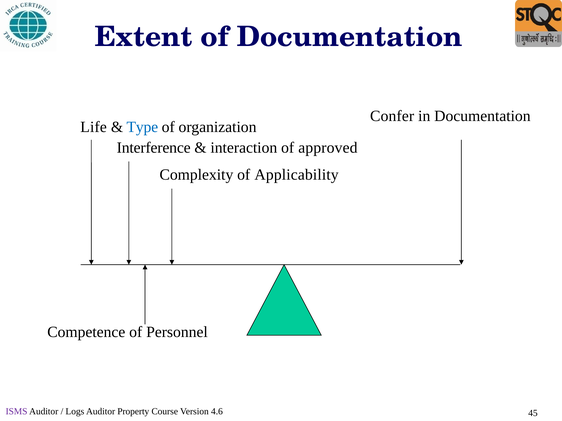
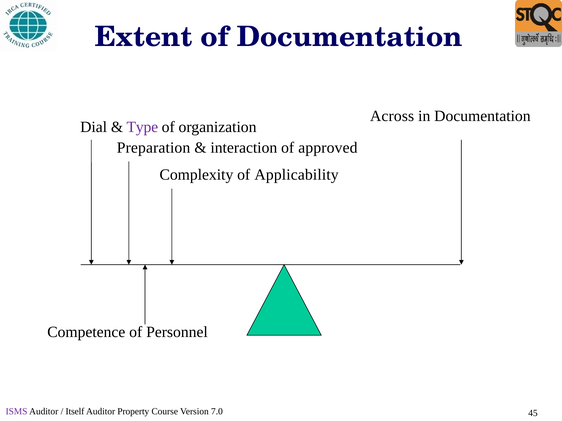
Confer: Confer -> Across
Life: Life -> Dial
Type colour: blue -> purple
Interference: Interference -> Preparation
Logs: Logs -> Itself
4.6: 4.6 -> 7.0
